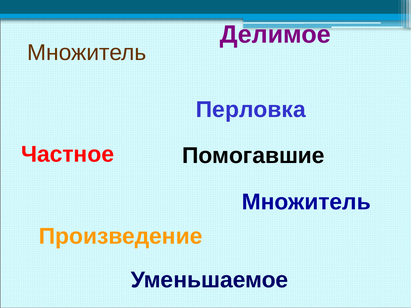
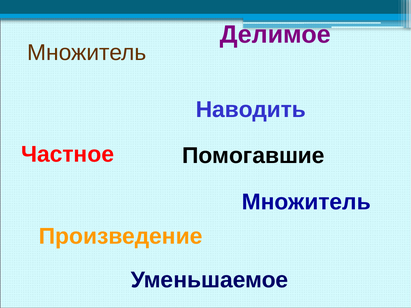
Перловка: Перловка -> Наводить
